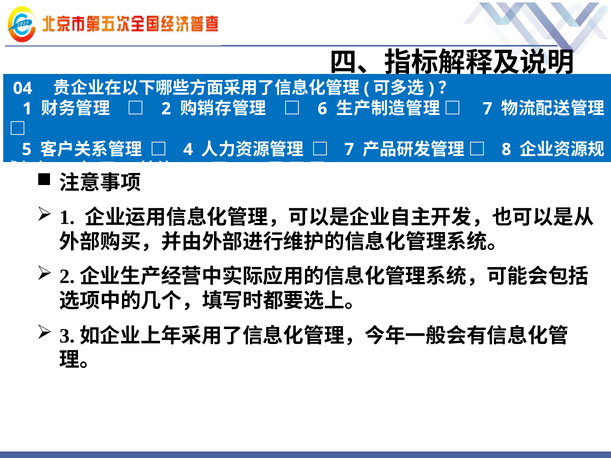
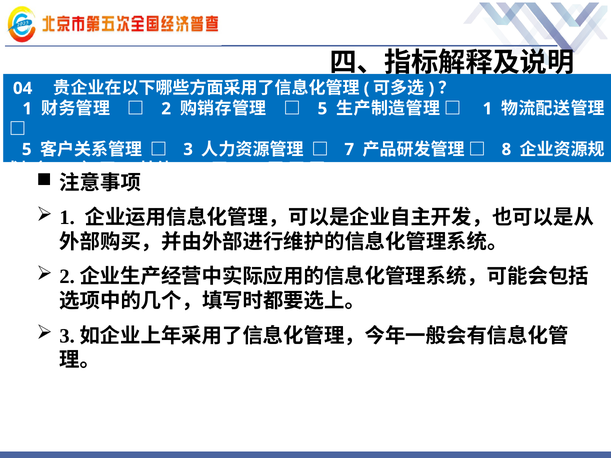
6 at (322, 109): 6 -> 5
7 at (487, 109): 7 -> 1
4: 4 -> 3
